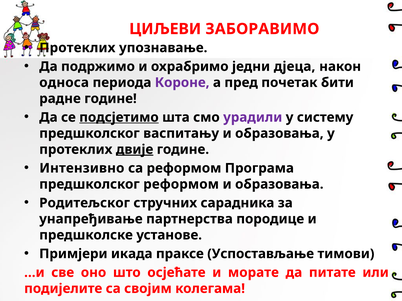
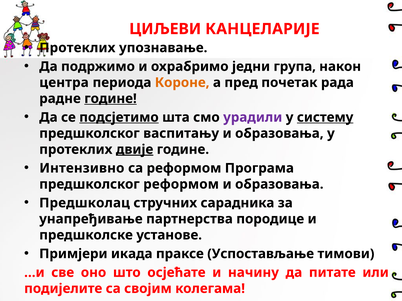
ЗАБОРАВИМО: ЗАБОРАВИМО -> КАНЦЕЛАРИЈЕ
дјеца: дјеца -> група
односа: односа -> центра
Короне colour: purple -> orange
бити: бити -> рада
године at (111, 99) underline: none -> present
систему underline: none -> present
Родитељског: Родитељског -> Предшколац
морате: морате -> начину
